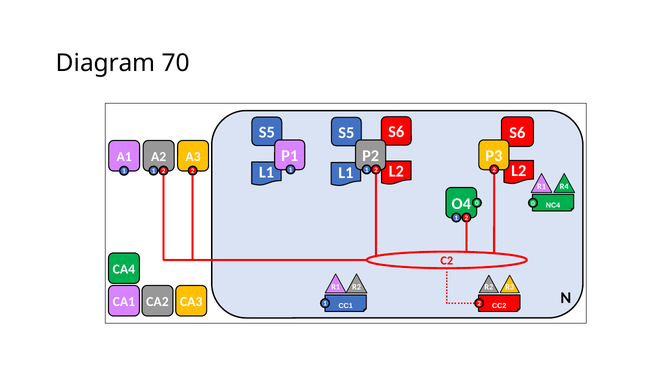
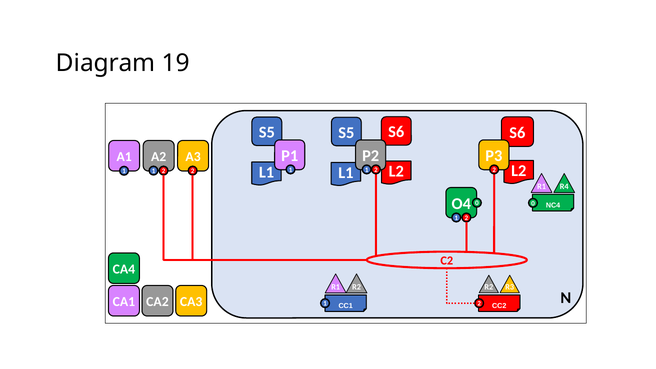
70: 70 -> 19
